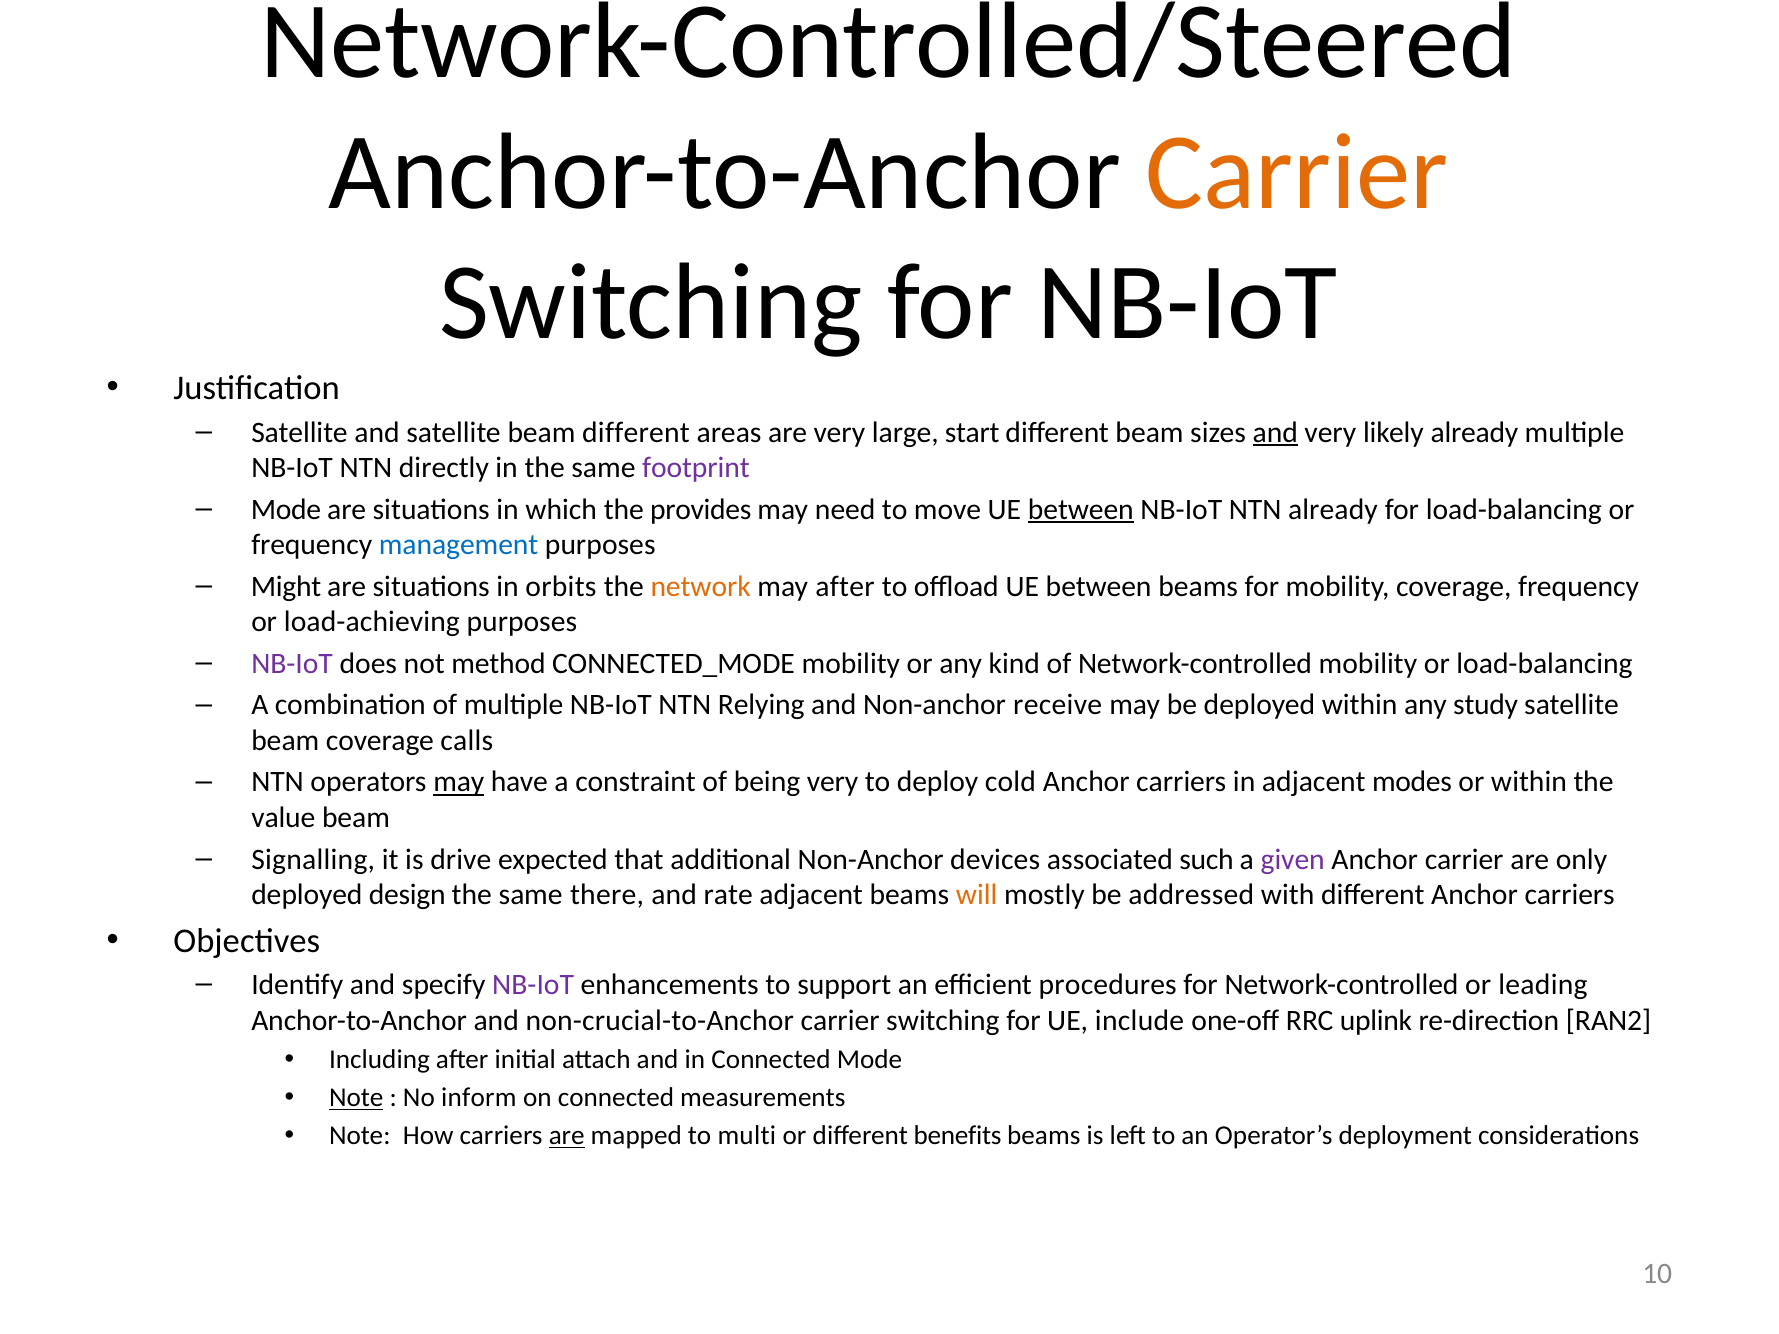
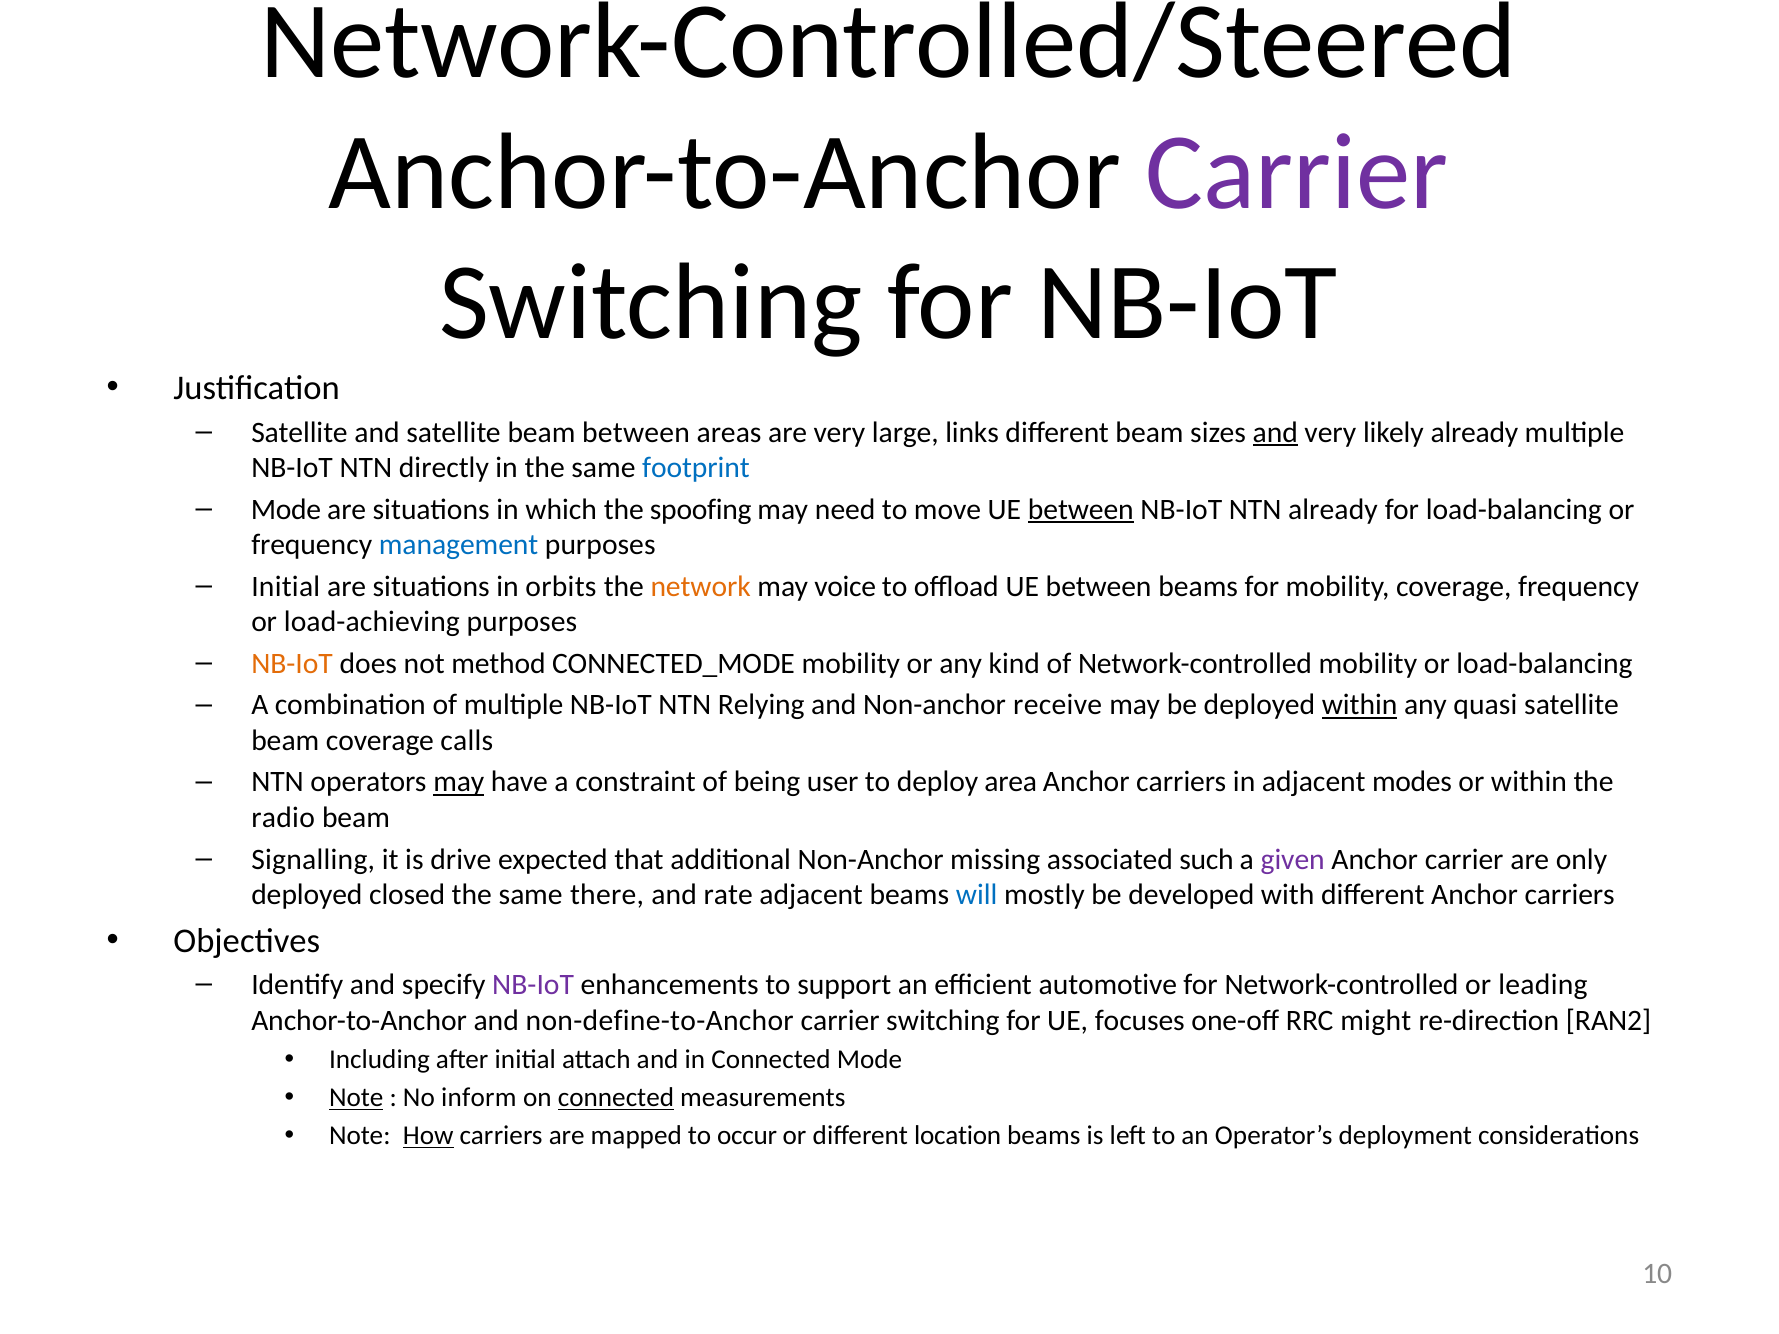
Carrier at (1297, 172) colour: orange -> purple
beam different: different -> between
start: start -> links
footprint colour: purple -> blue
provides: provides -> spoofing
Might at (286, 587): Might -> Initial
may after: after -> voice
NB-IoT at (292, 664) colour: purple -> orange
within at (1360, 705) underline: none -> present
study: study -> quasi
being very: very -> user
cold: cold -> area
value: value -> radio
devices: devices -> missing
design: design -> closed
will colour: orange -> blue
addressed: addressed -> developed
procedures: procedures -> automotive
non-crucial-to-Anchor: non-crucial-to-Anchor -> non-define-to-Anchor
include: include -> focuses
uplink: uplink -> might
connected at (616, 1098) underline: none -> present
How underline: none -> present
are at (567, 1136) underline: present -> none
multi: multi -> occur
benefits: benefits -> location
